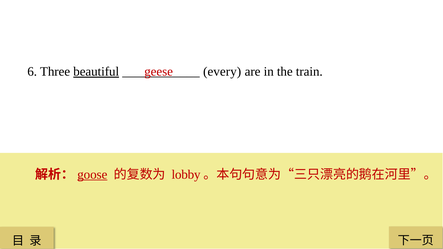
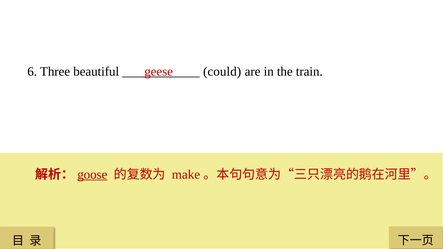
beautiful underline: present -> none
every: every -> could
lobby: lobby -> make
